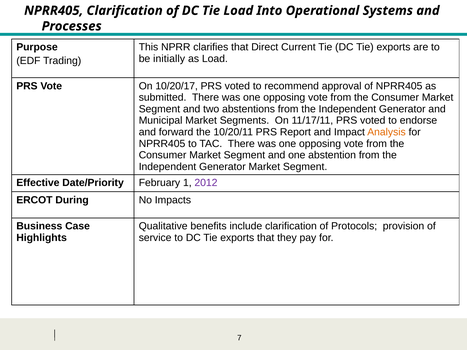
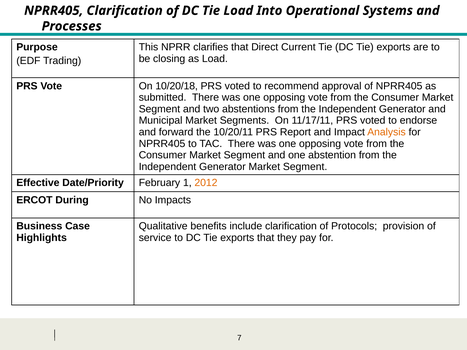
initially: initially -> closing
10/20/17: 10/20/17 -> 10/20/18
2012 colour: purple -> orange
